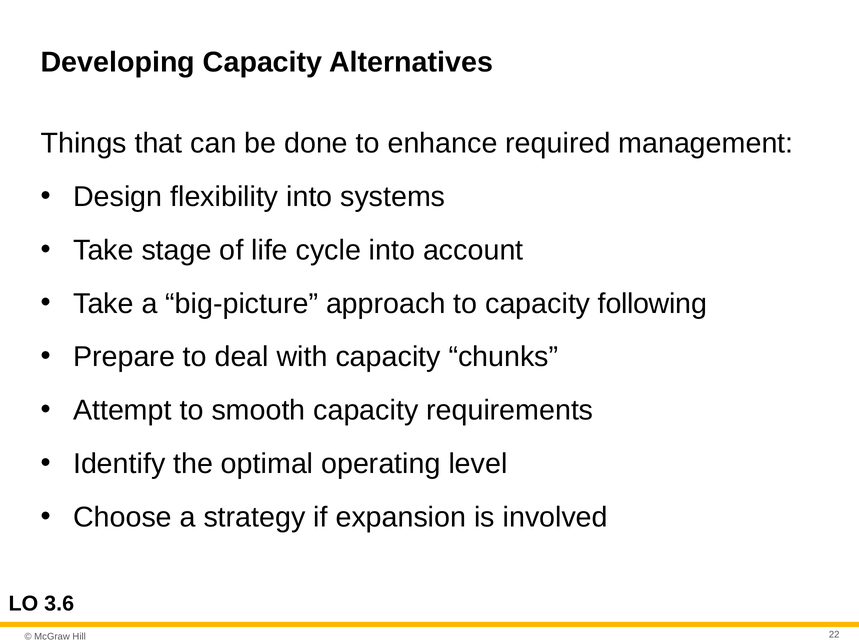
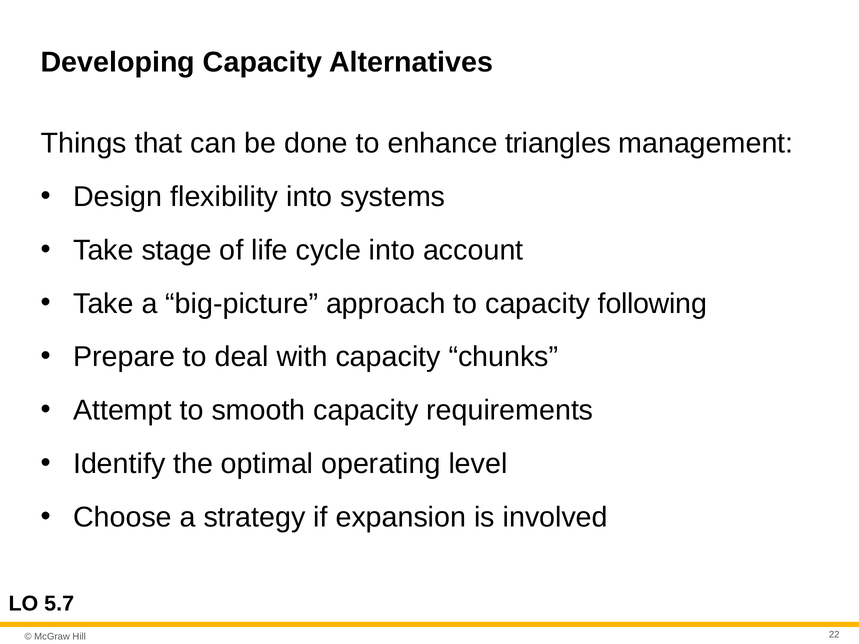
required: required -> triangles
3.6: 3.6 -> 5.7
